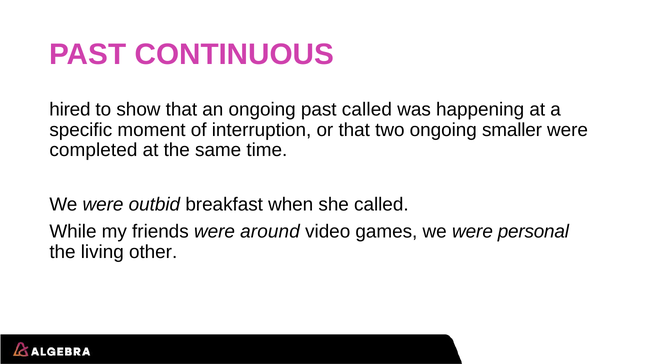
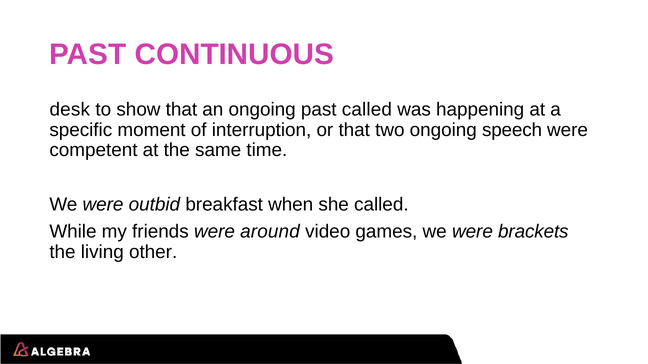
hired: hired -> desk
smaller: smaller -> speech
completed: completed -> competent
personal: personal -> brackets
